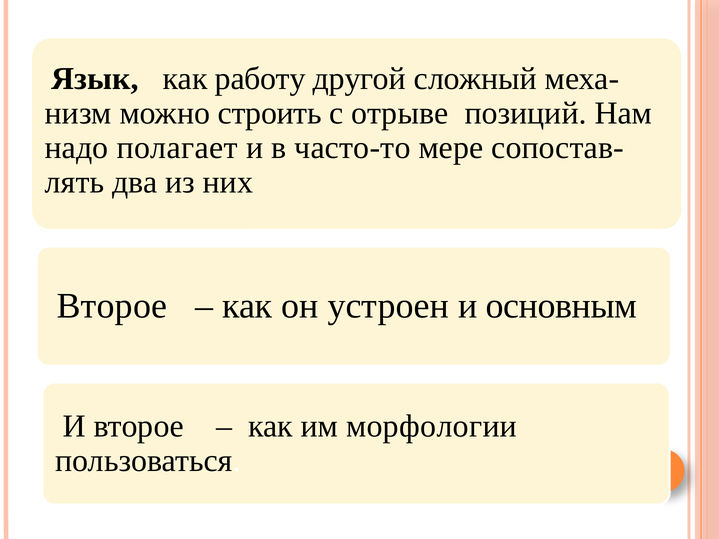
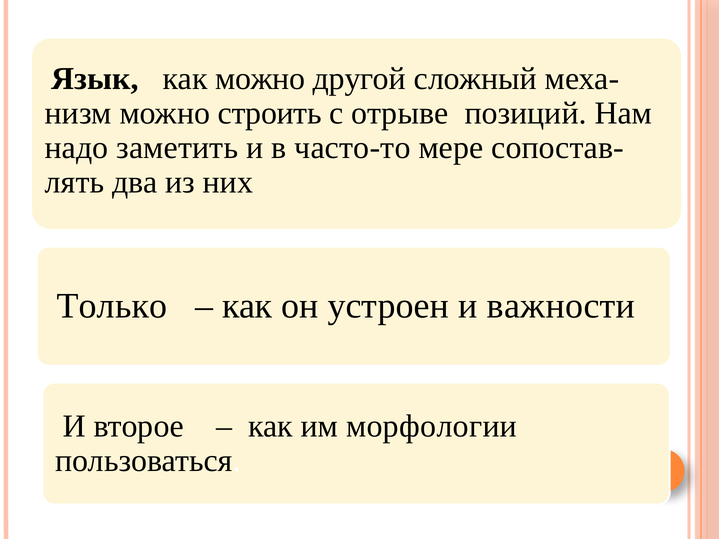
как работу: работу -> можно
полагает: полагает -> заметить
Второе at (112, 306): Второе -> Только
основным: основным -> важности
